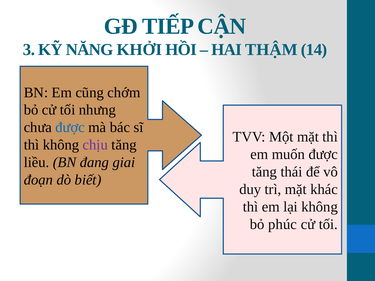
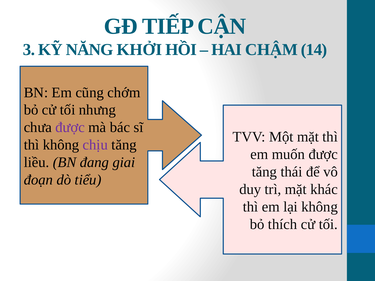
THẬM: THẬM -> CHẬM
được at (70, 128) colour: blue -> purple
biết: biết -> tiểu
phúc: phúc -> thích
